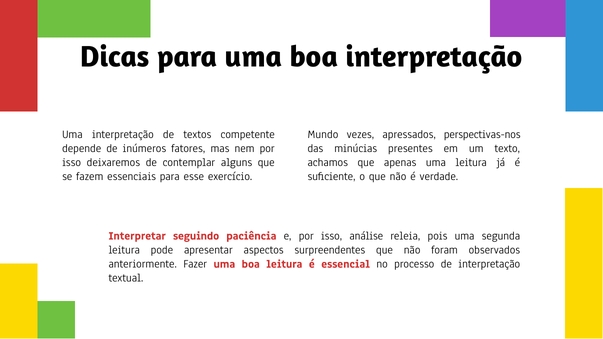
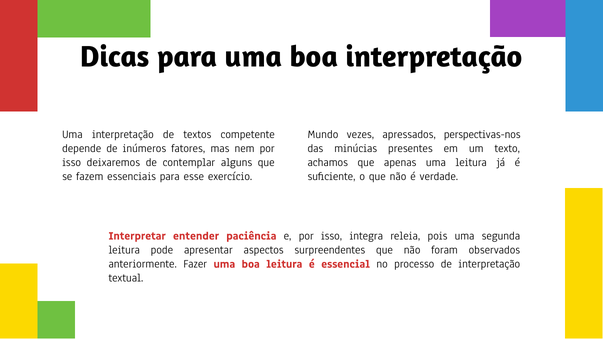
seguindo: seguindo -> entender
análise: análise -> integra
